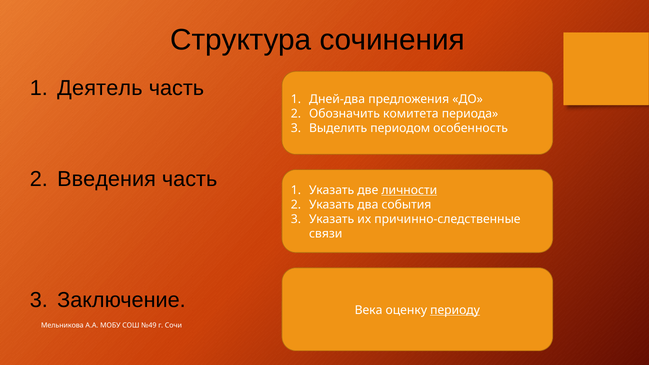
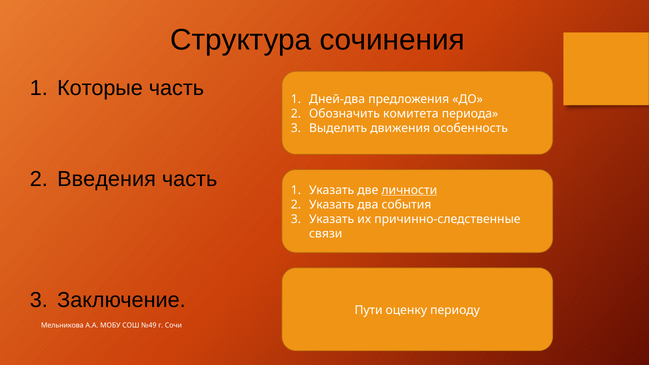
Деятель: Деятель -> Которые
периодом: периодом -> движения
Века: Века -> Пути
периоду underline: present -> none
